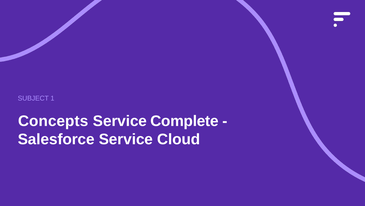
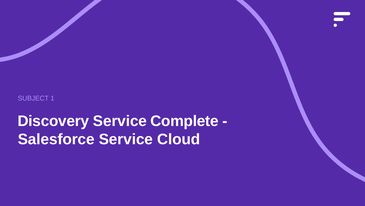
Concepts: Concepts -> Discovery
